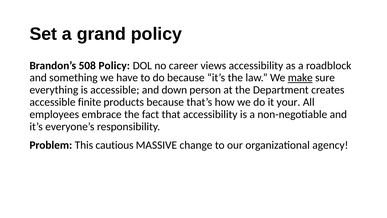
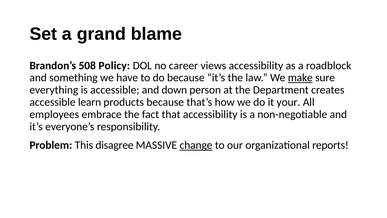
grand policy: policy -> blame
finite: finite -> learn
cautious: cautious -> disagree
change underline: none -> present
agency: agency -> reports
